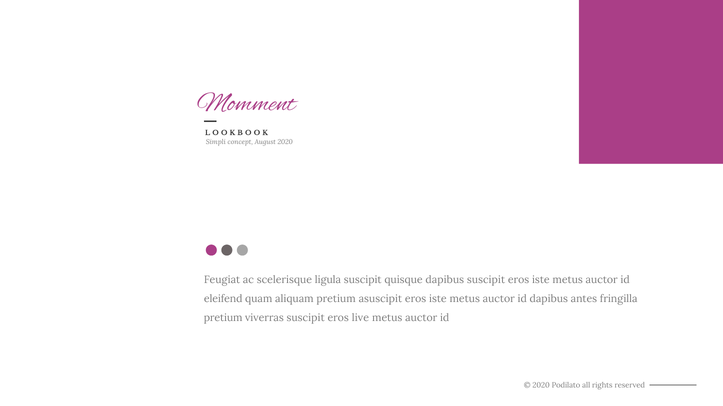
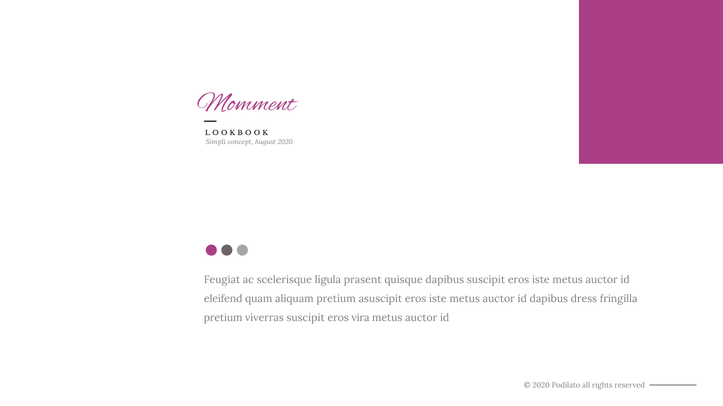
ligula suscipit: suscipit -> prasent
antes: antes -> dress
live: live -> vira
